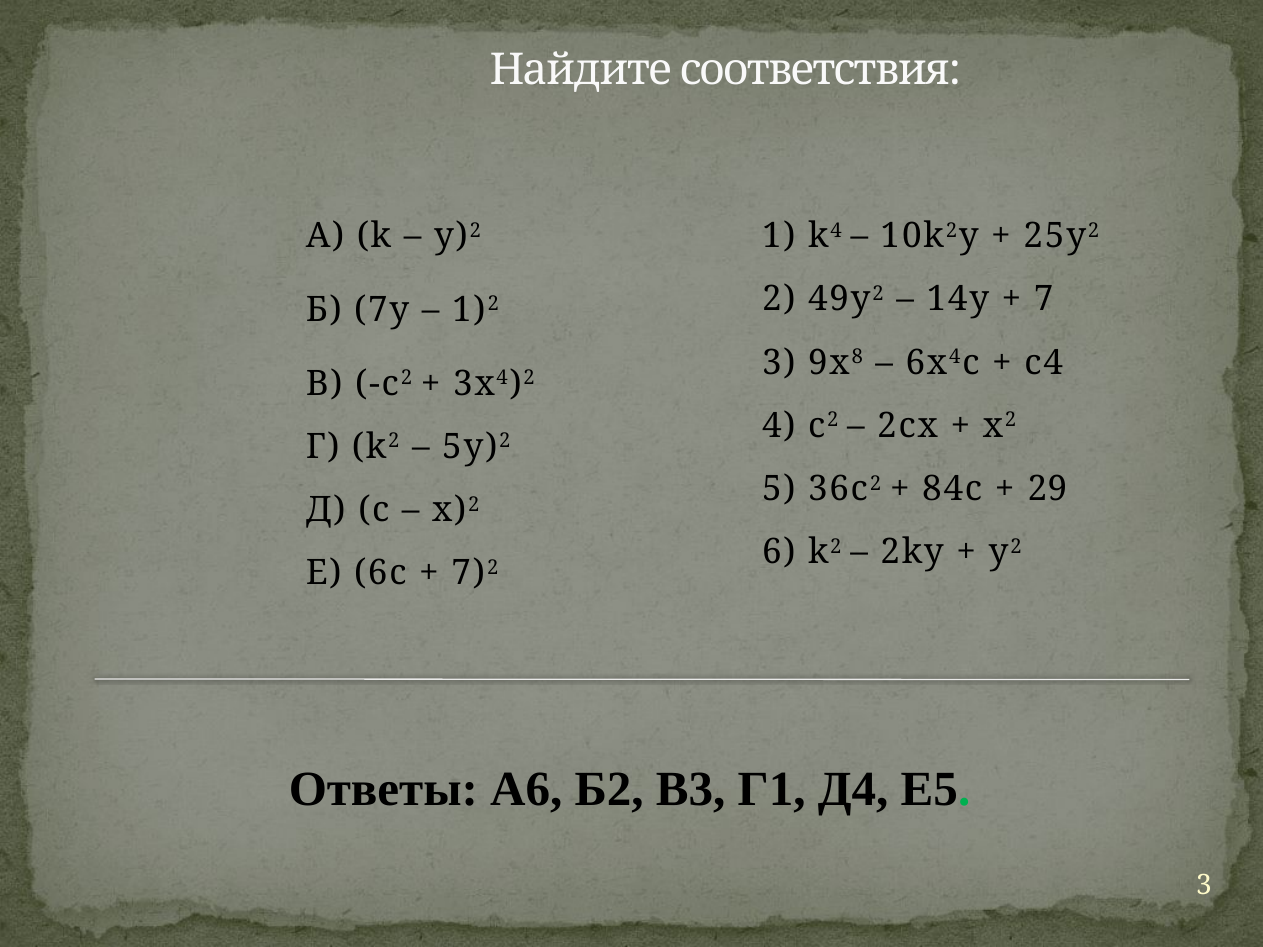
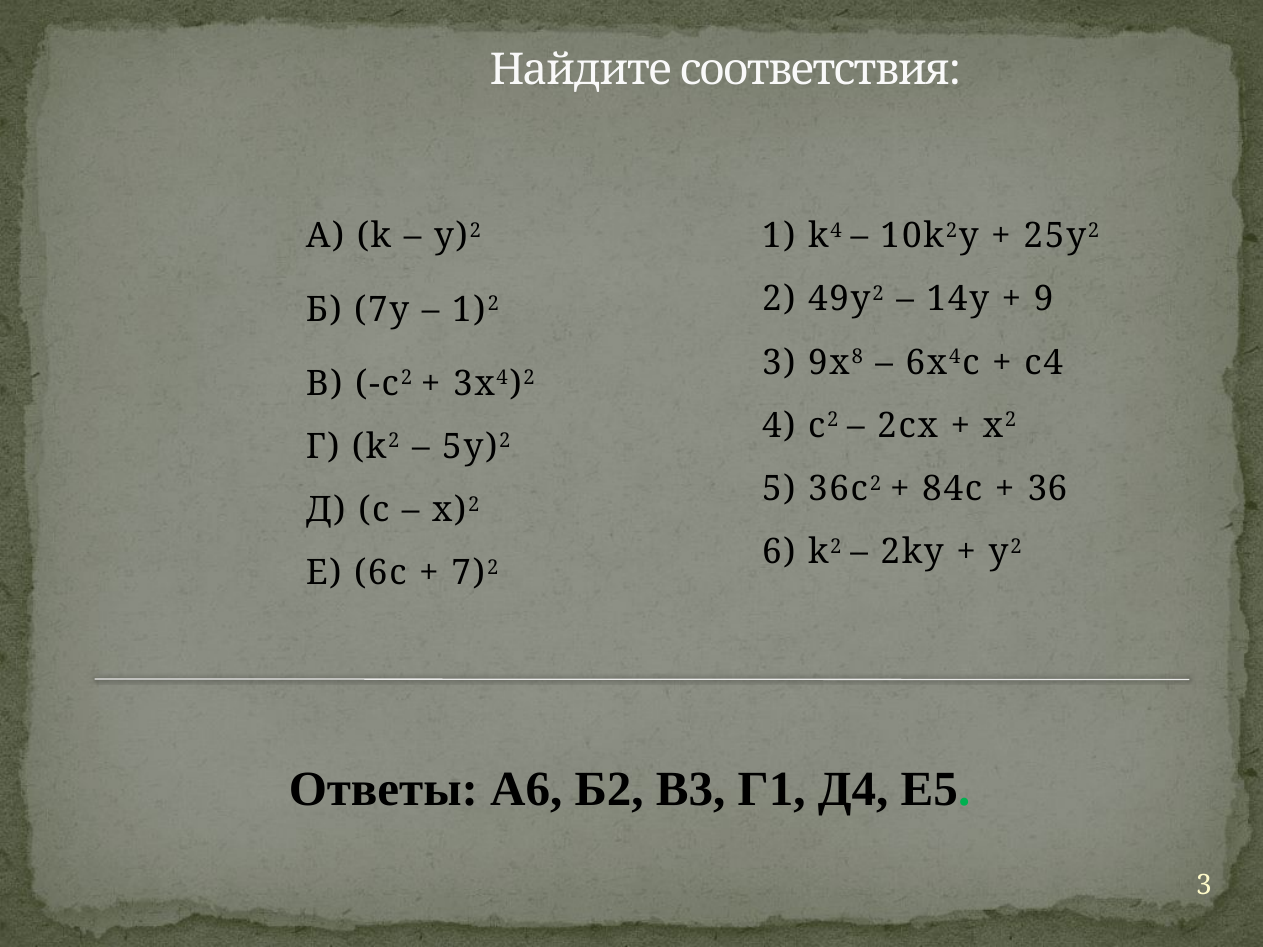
7: 7 -> 9
29: 29 -> 36
